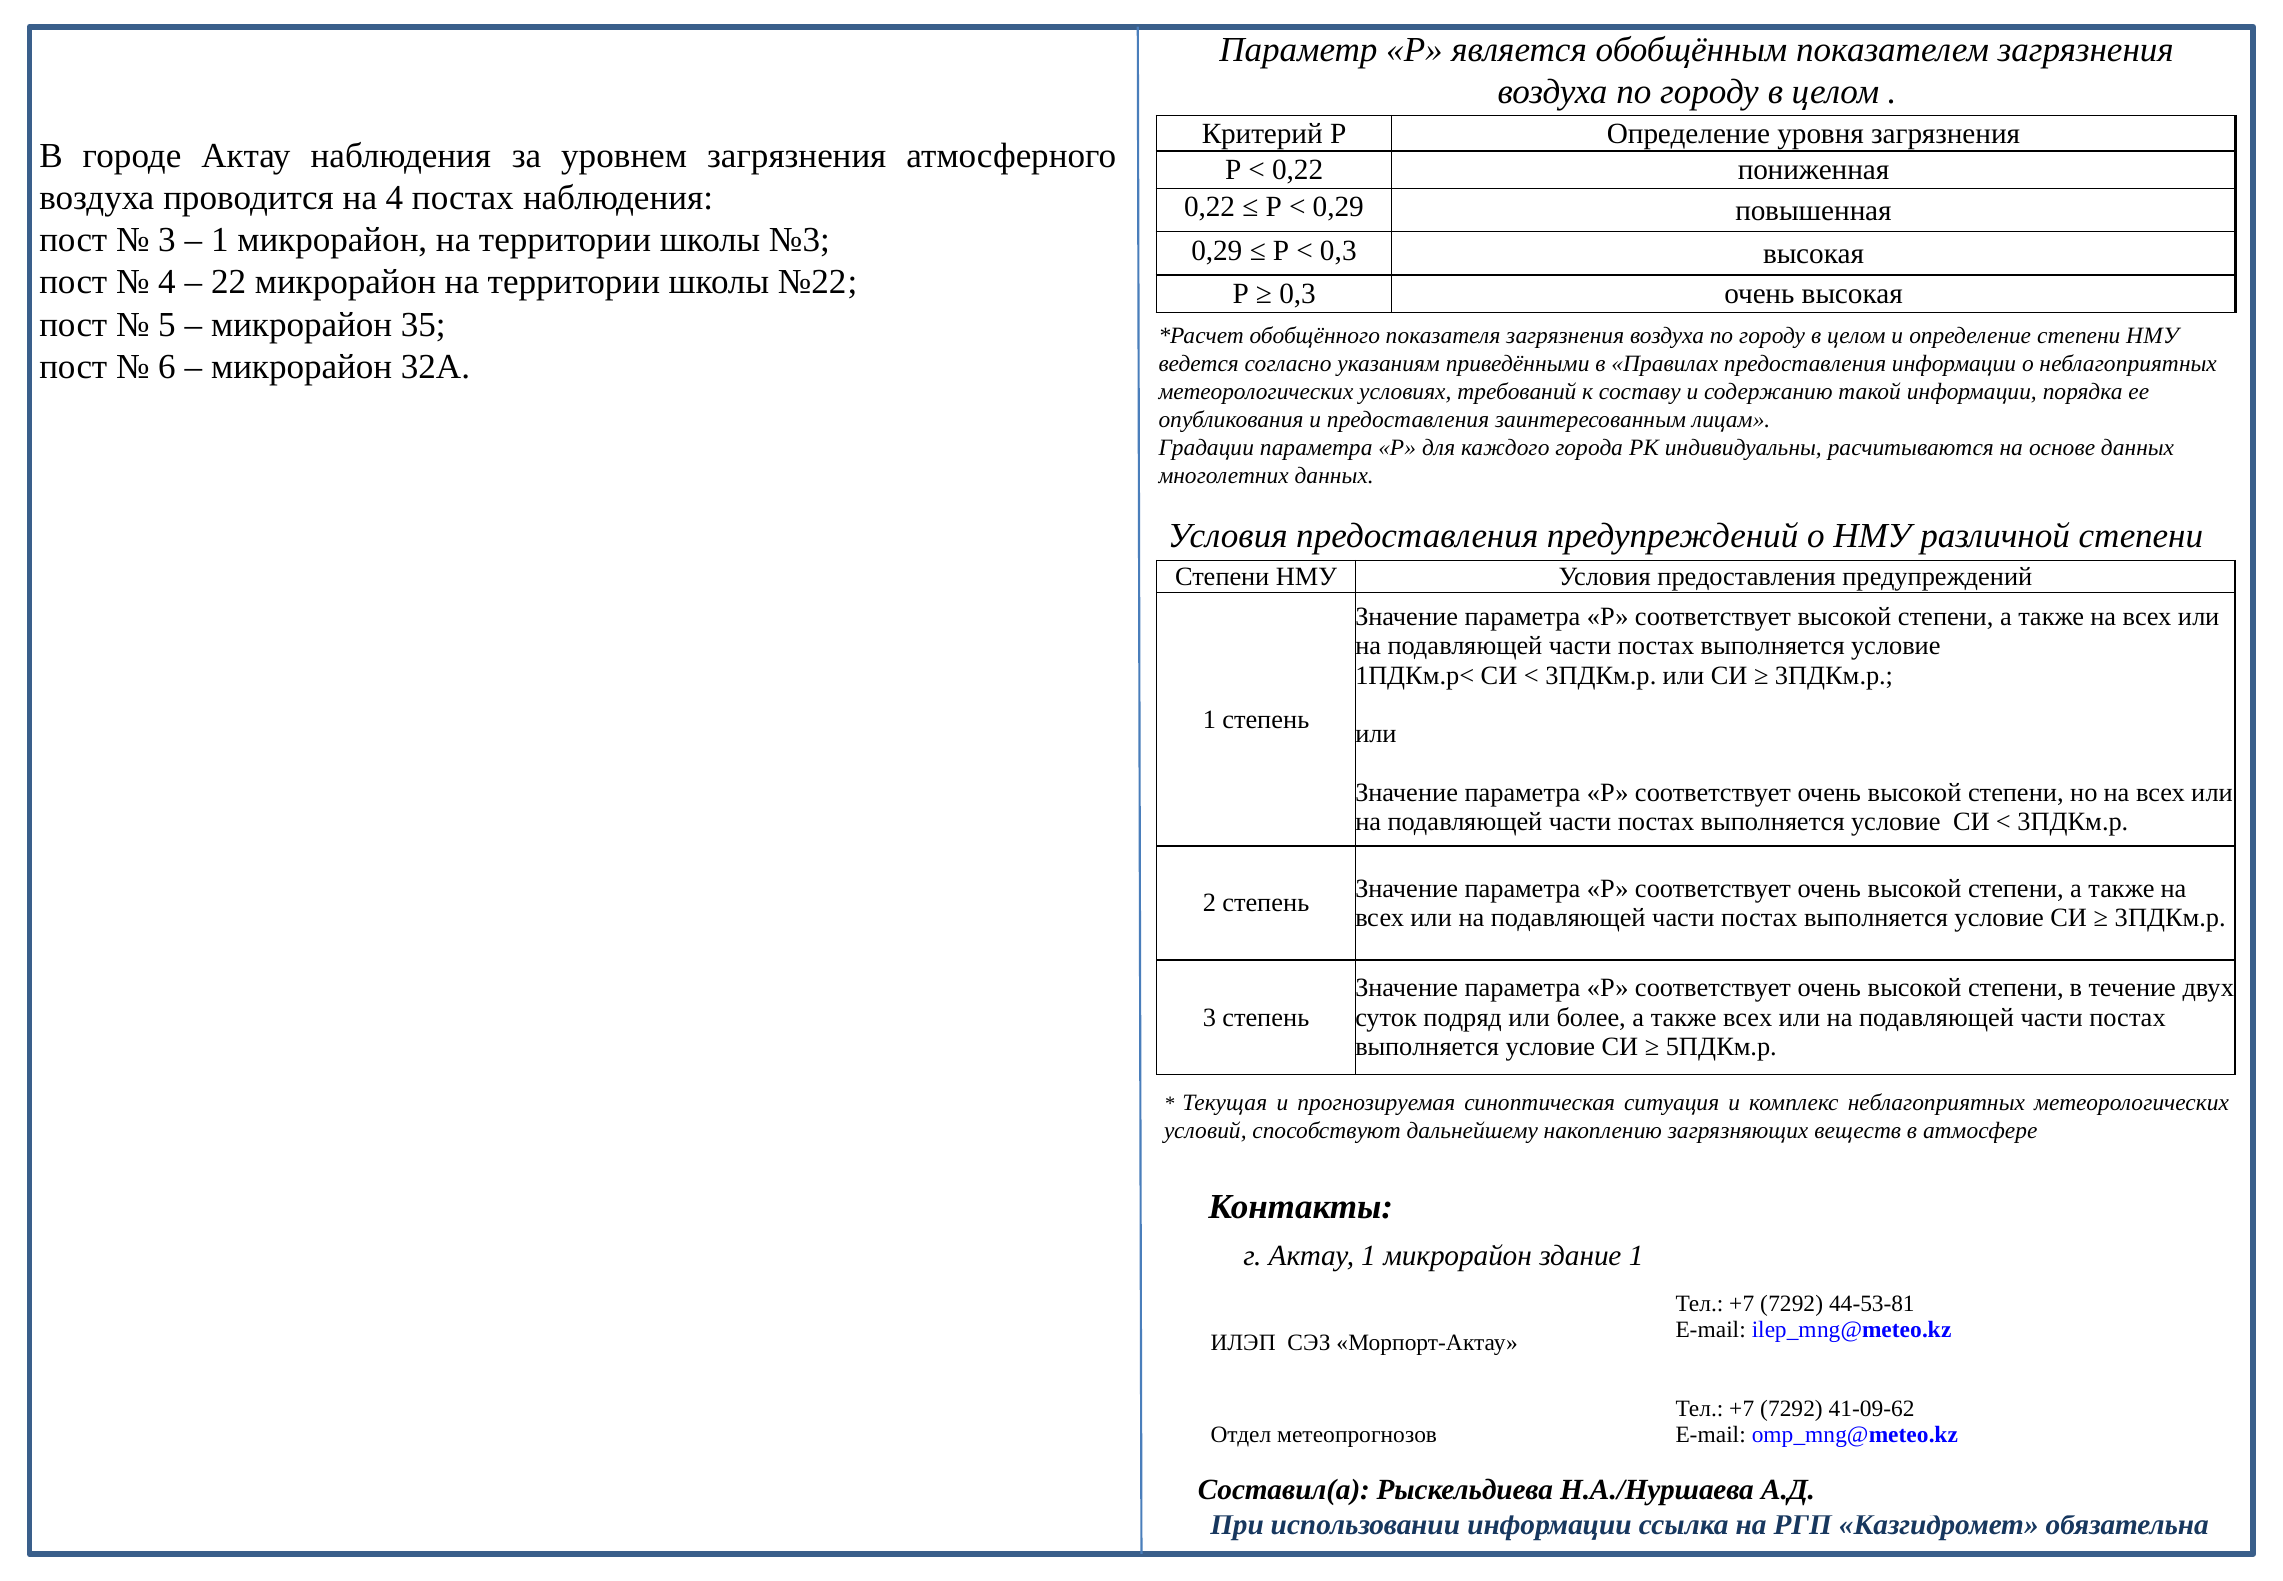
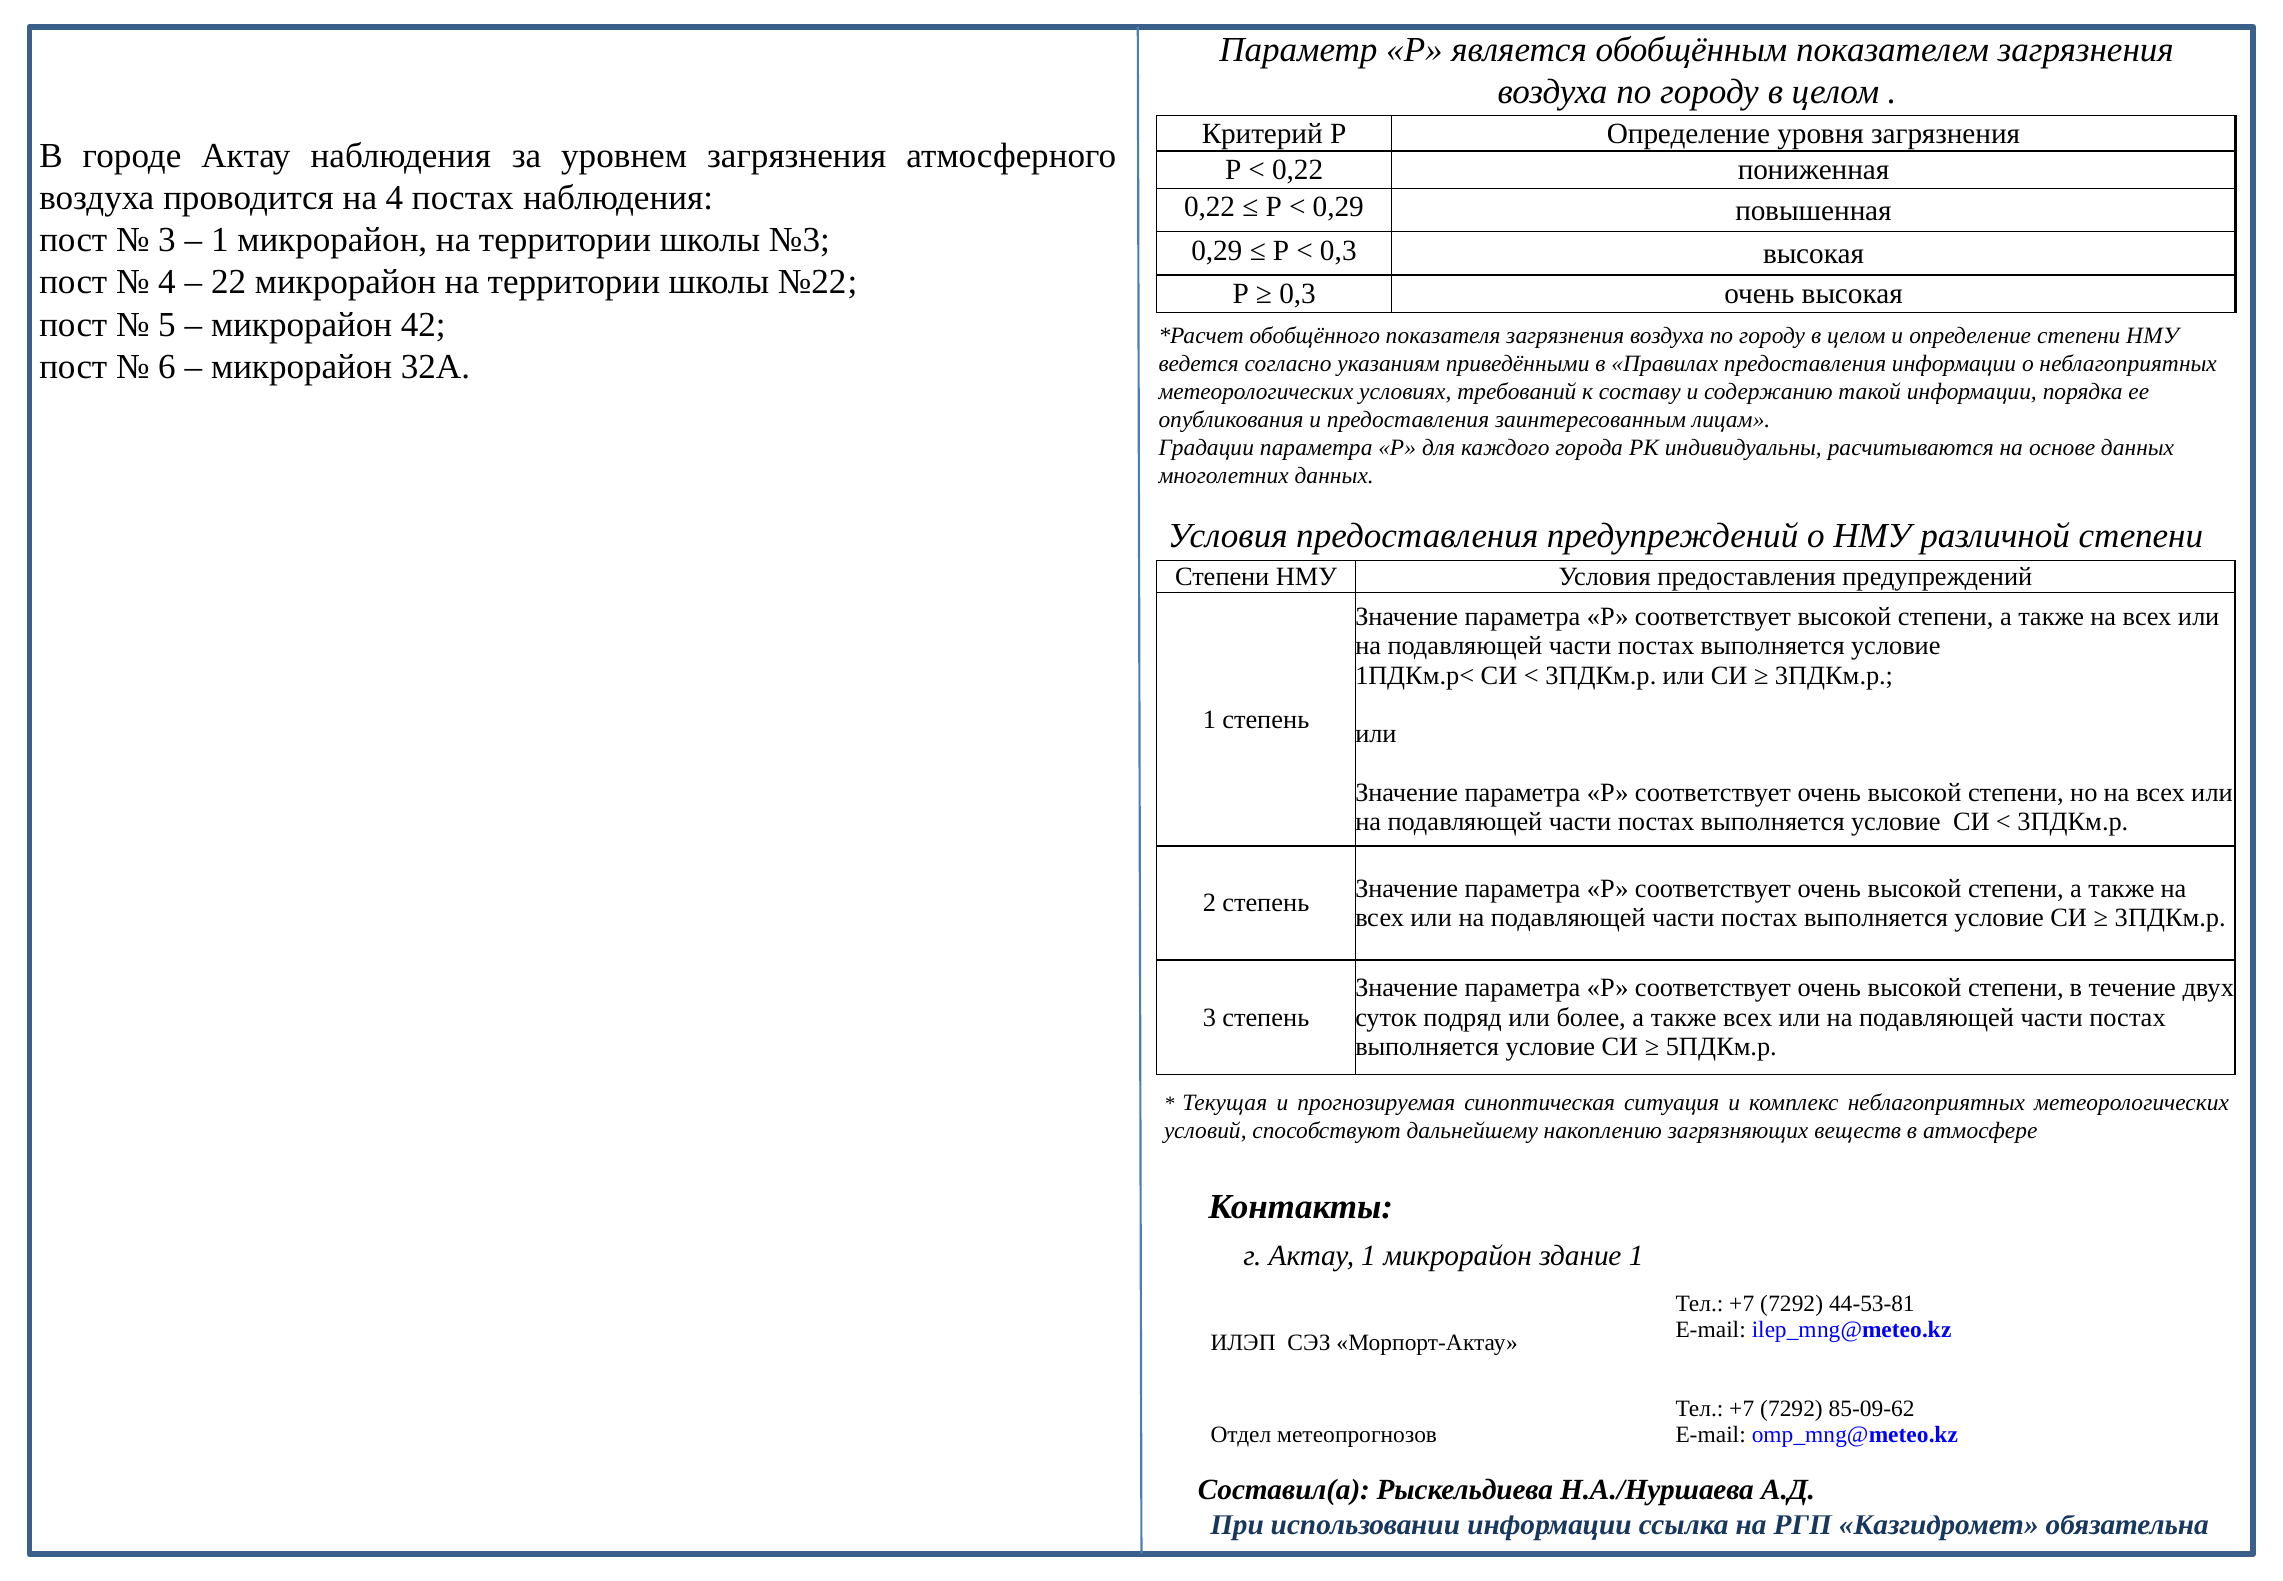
35: 35 -> 42
41-09-62: 41-09-62 -> 85-09-62
